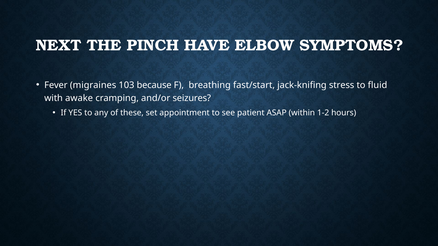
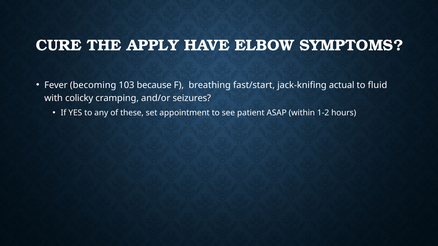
NEXT: NEXT -> CURE
PINCH: PINCH -> APPLY
migraines: migraines -> becoming
stress: stress -> actual
awake: awake -> colicky
